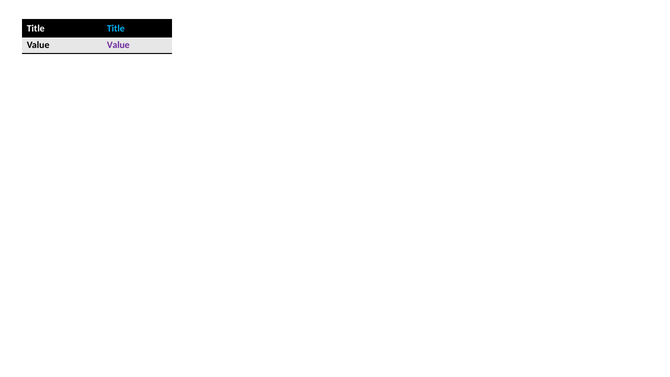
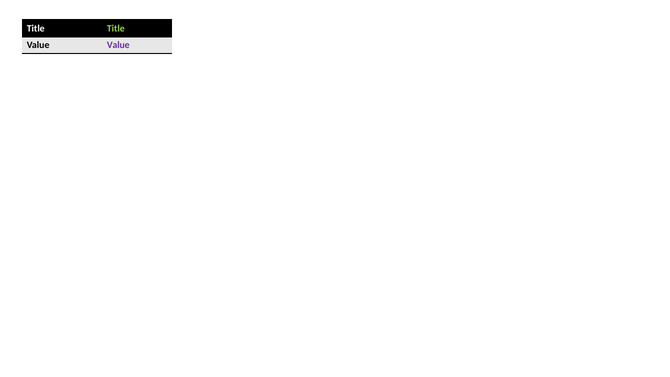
Title at (116, 28) colour: light blue -> light green
